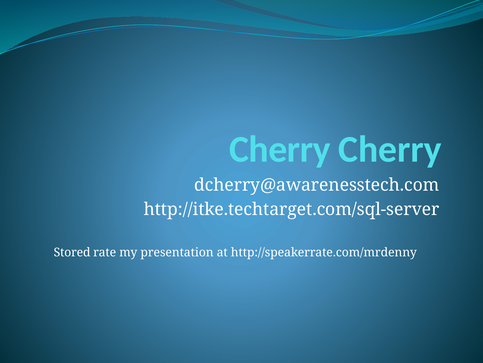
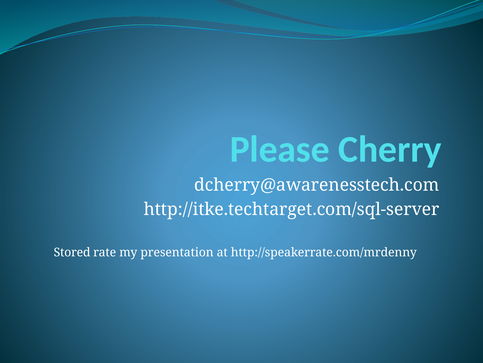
Cherry at (280, 149): Cherry -> Please
